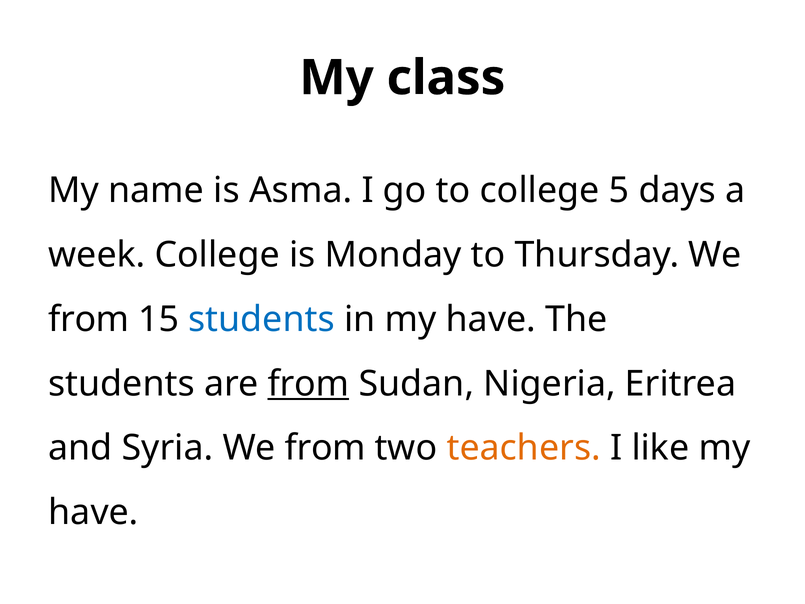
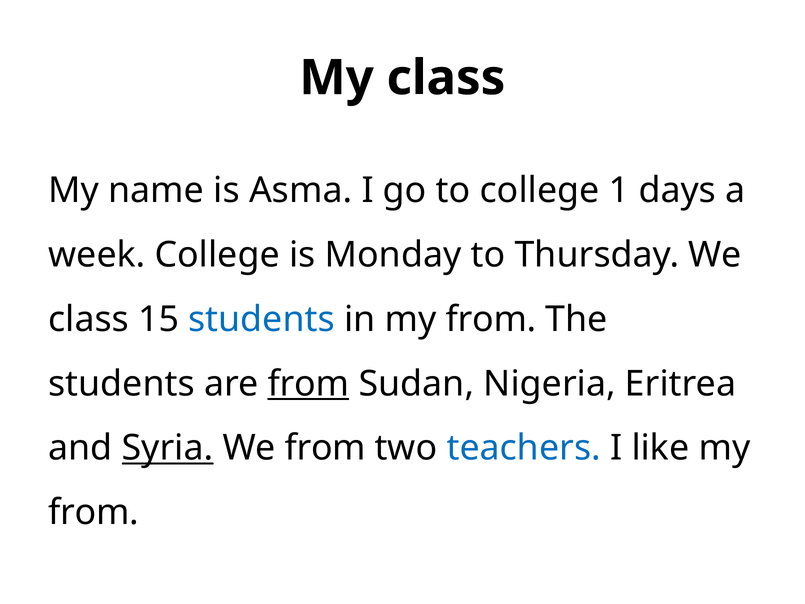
5: 5 -> 1
from at (89, 319): from -> class
in my have: have -> from
Syria underline: none -> present
teachers colour: orange -> blue
have at (93, 512): have -> from
